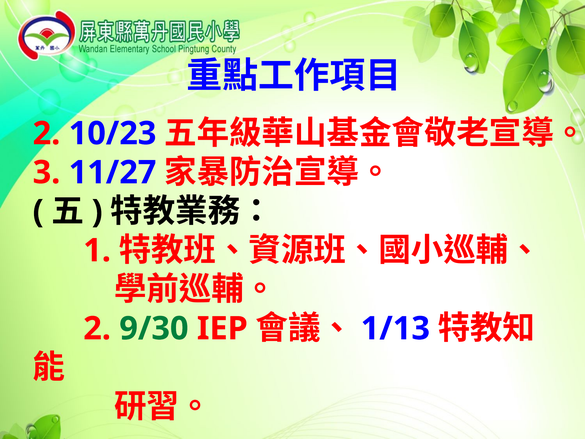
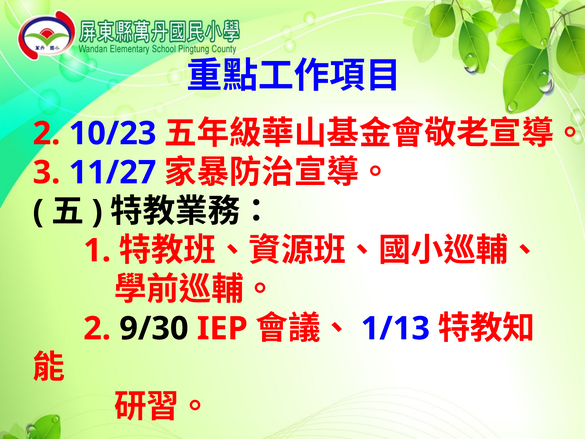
9/30 colour: green -> black
